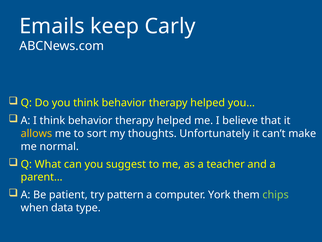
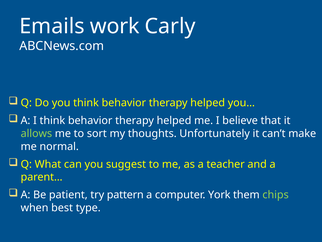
keep: keep -> work
allows colour: yellow -> light green
data: data -> best
